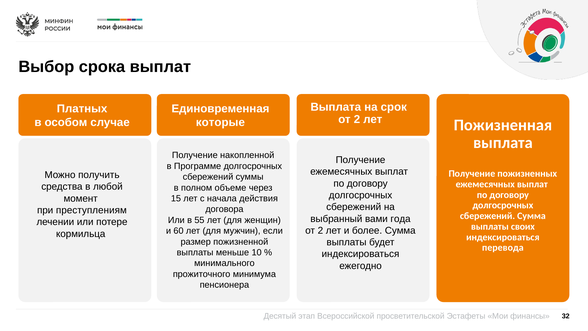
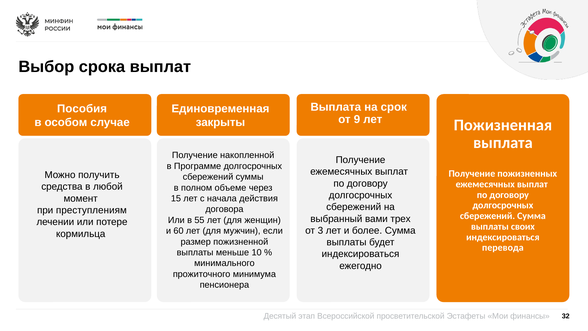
Платных: Платных -> Пособия
2 at (357, 119): 2 -> 9
которые: которые -> закрыты
года: года -> трех
2 at (320, 230): 2 -> 3
